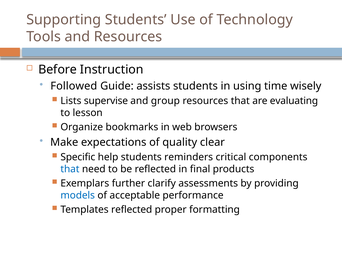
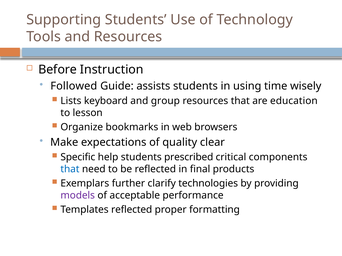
supervise: supervise -> keyboard
evaluating: evaluating -> education
reminders: reminders -> prescribed
assessments: assessments -> technologies
models colour: blue -> purple
